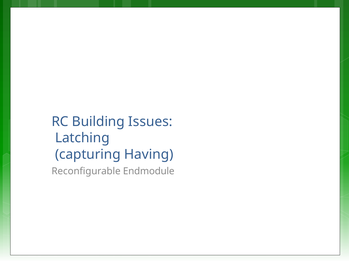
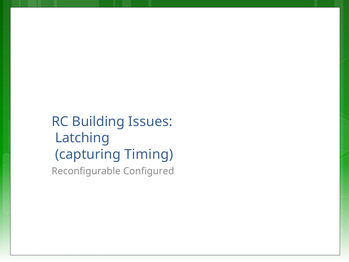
Having: Having -> Timing
Endmodule: Endmodule -> Configured
